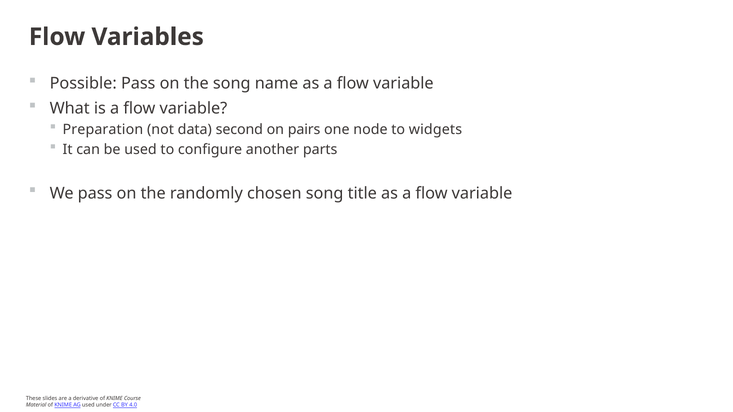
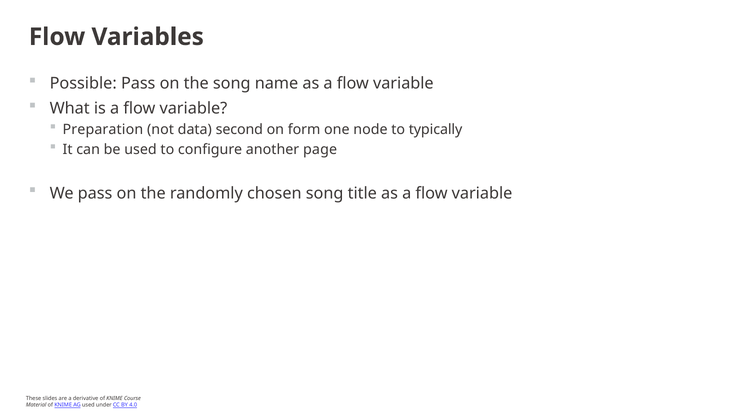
pairs: pairs -> form
widgets: widgets -> typically
parts: parts -> page
